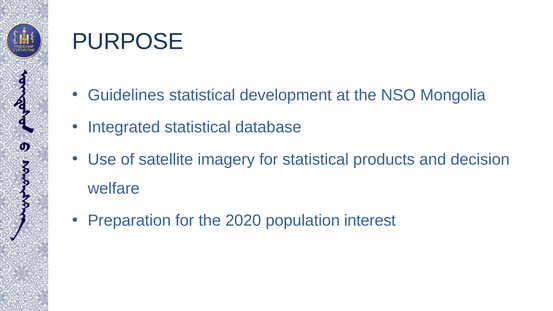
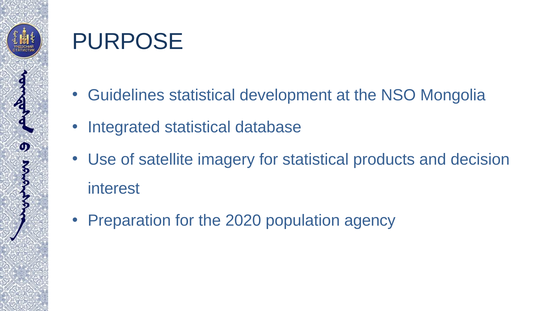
welfare: welfare -> interest
interest: interest -> agency
